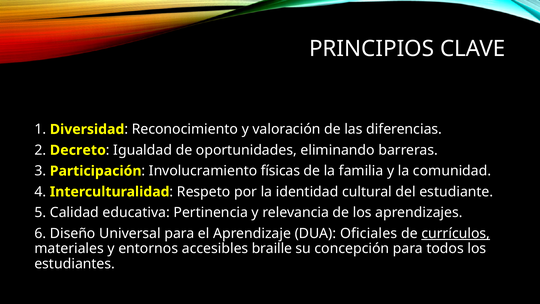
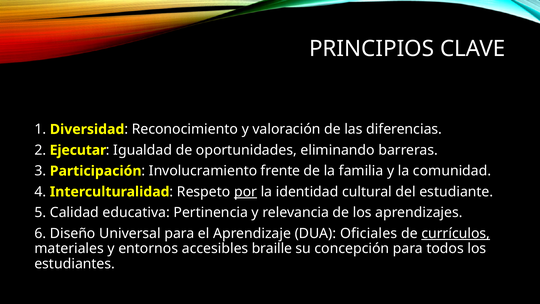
Decreto: Decreto -> Ejecutar
físicas: físicas -> frente
por underline: none -> present
